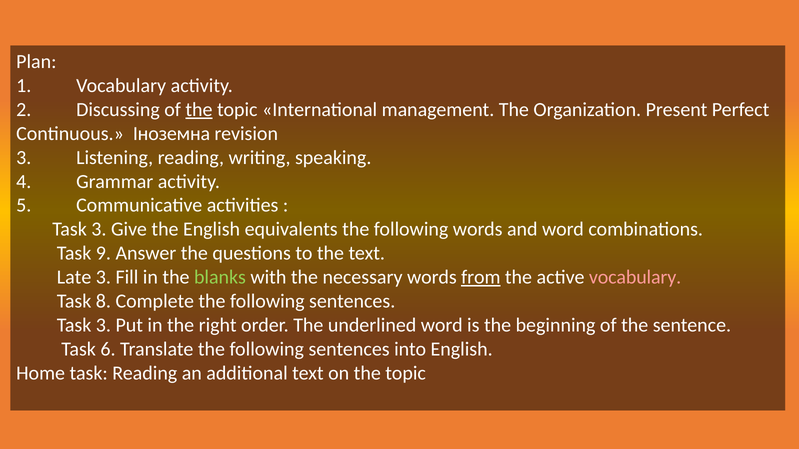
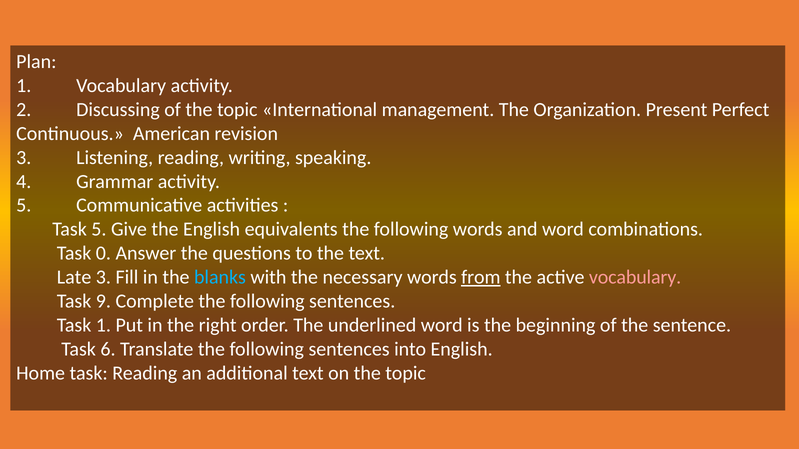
the at (199, 110) underline: present -> none
Іноземна: Іноземна -> American
3 at (99, 230): 3 -> 5
9: 9 -> 0
blanks colour: light green -> light blue
8: 8 -> 9
3 at (103, 325): 3 -> 1
